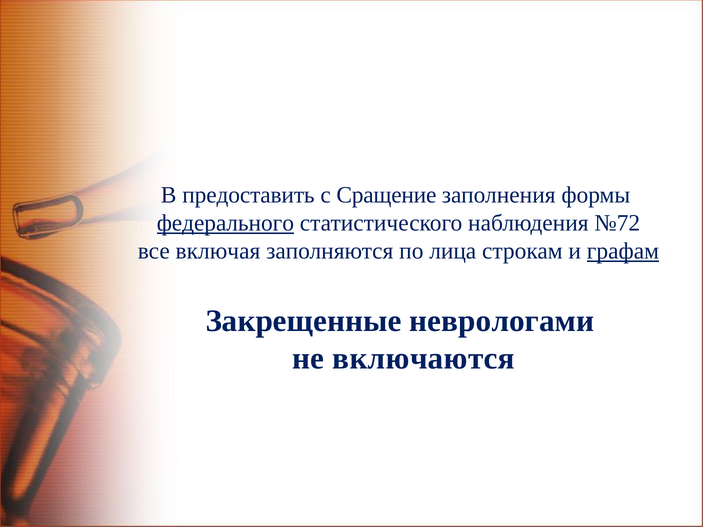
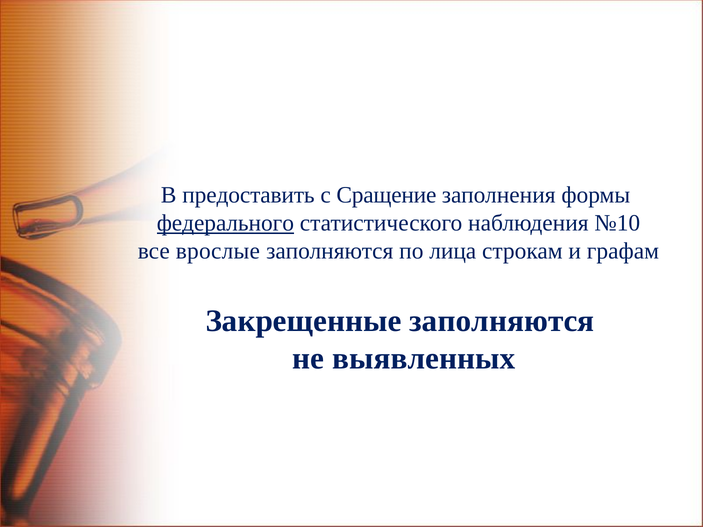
№72: №72 -> №10
включая: включая -> врослые
графам underline: present -> none
Закрещенные неврологами: неврологами -> заполняются
включаются: включаются -> выявленных
